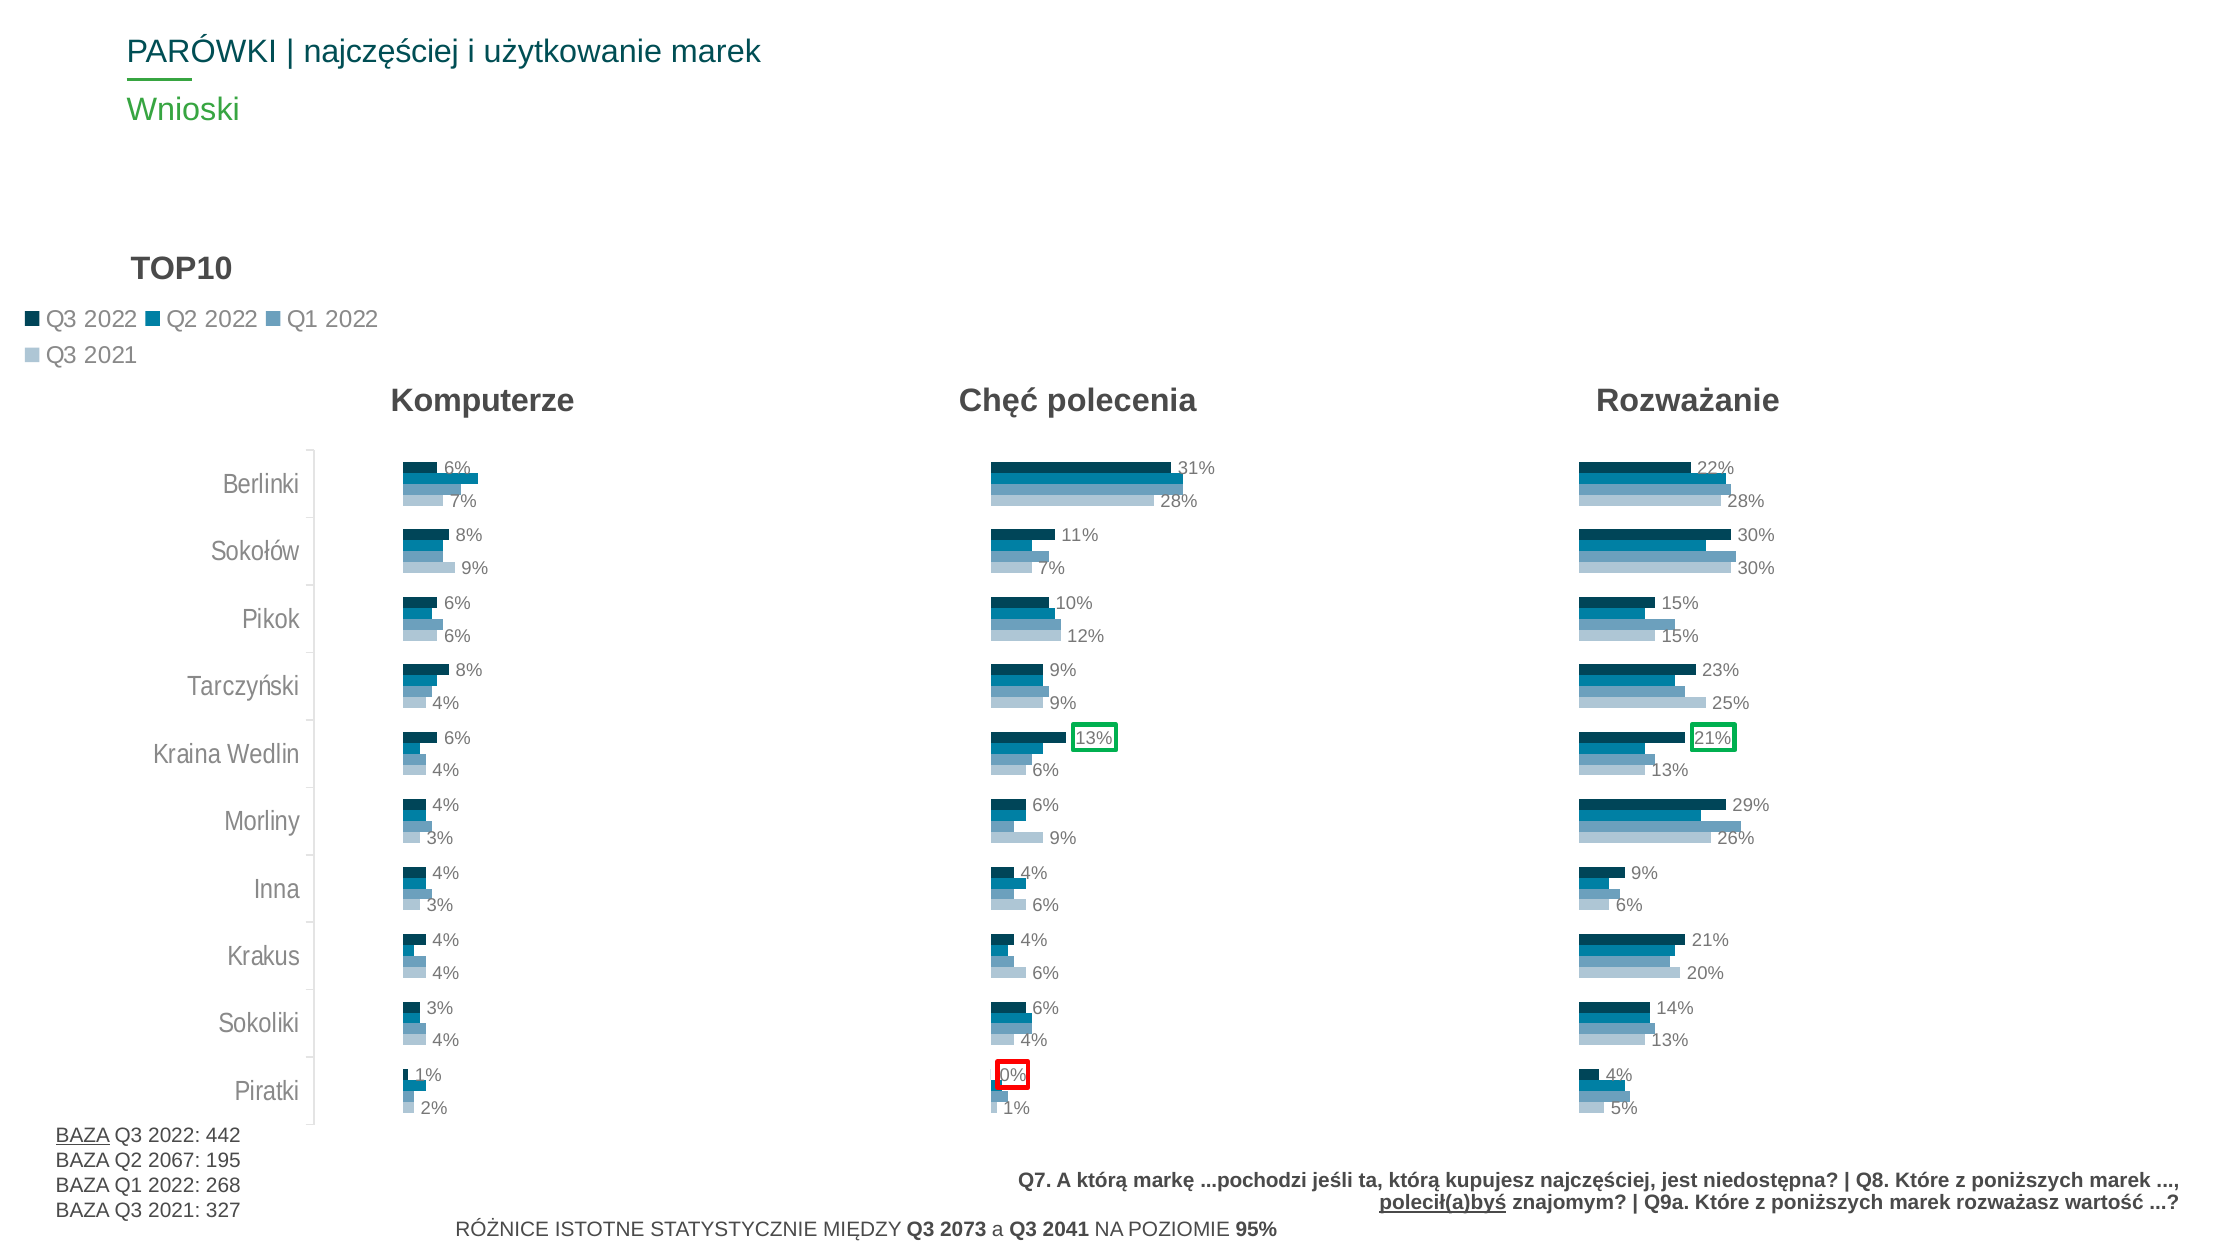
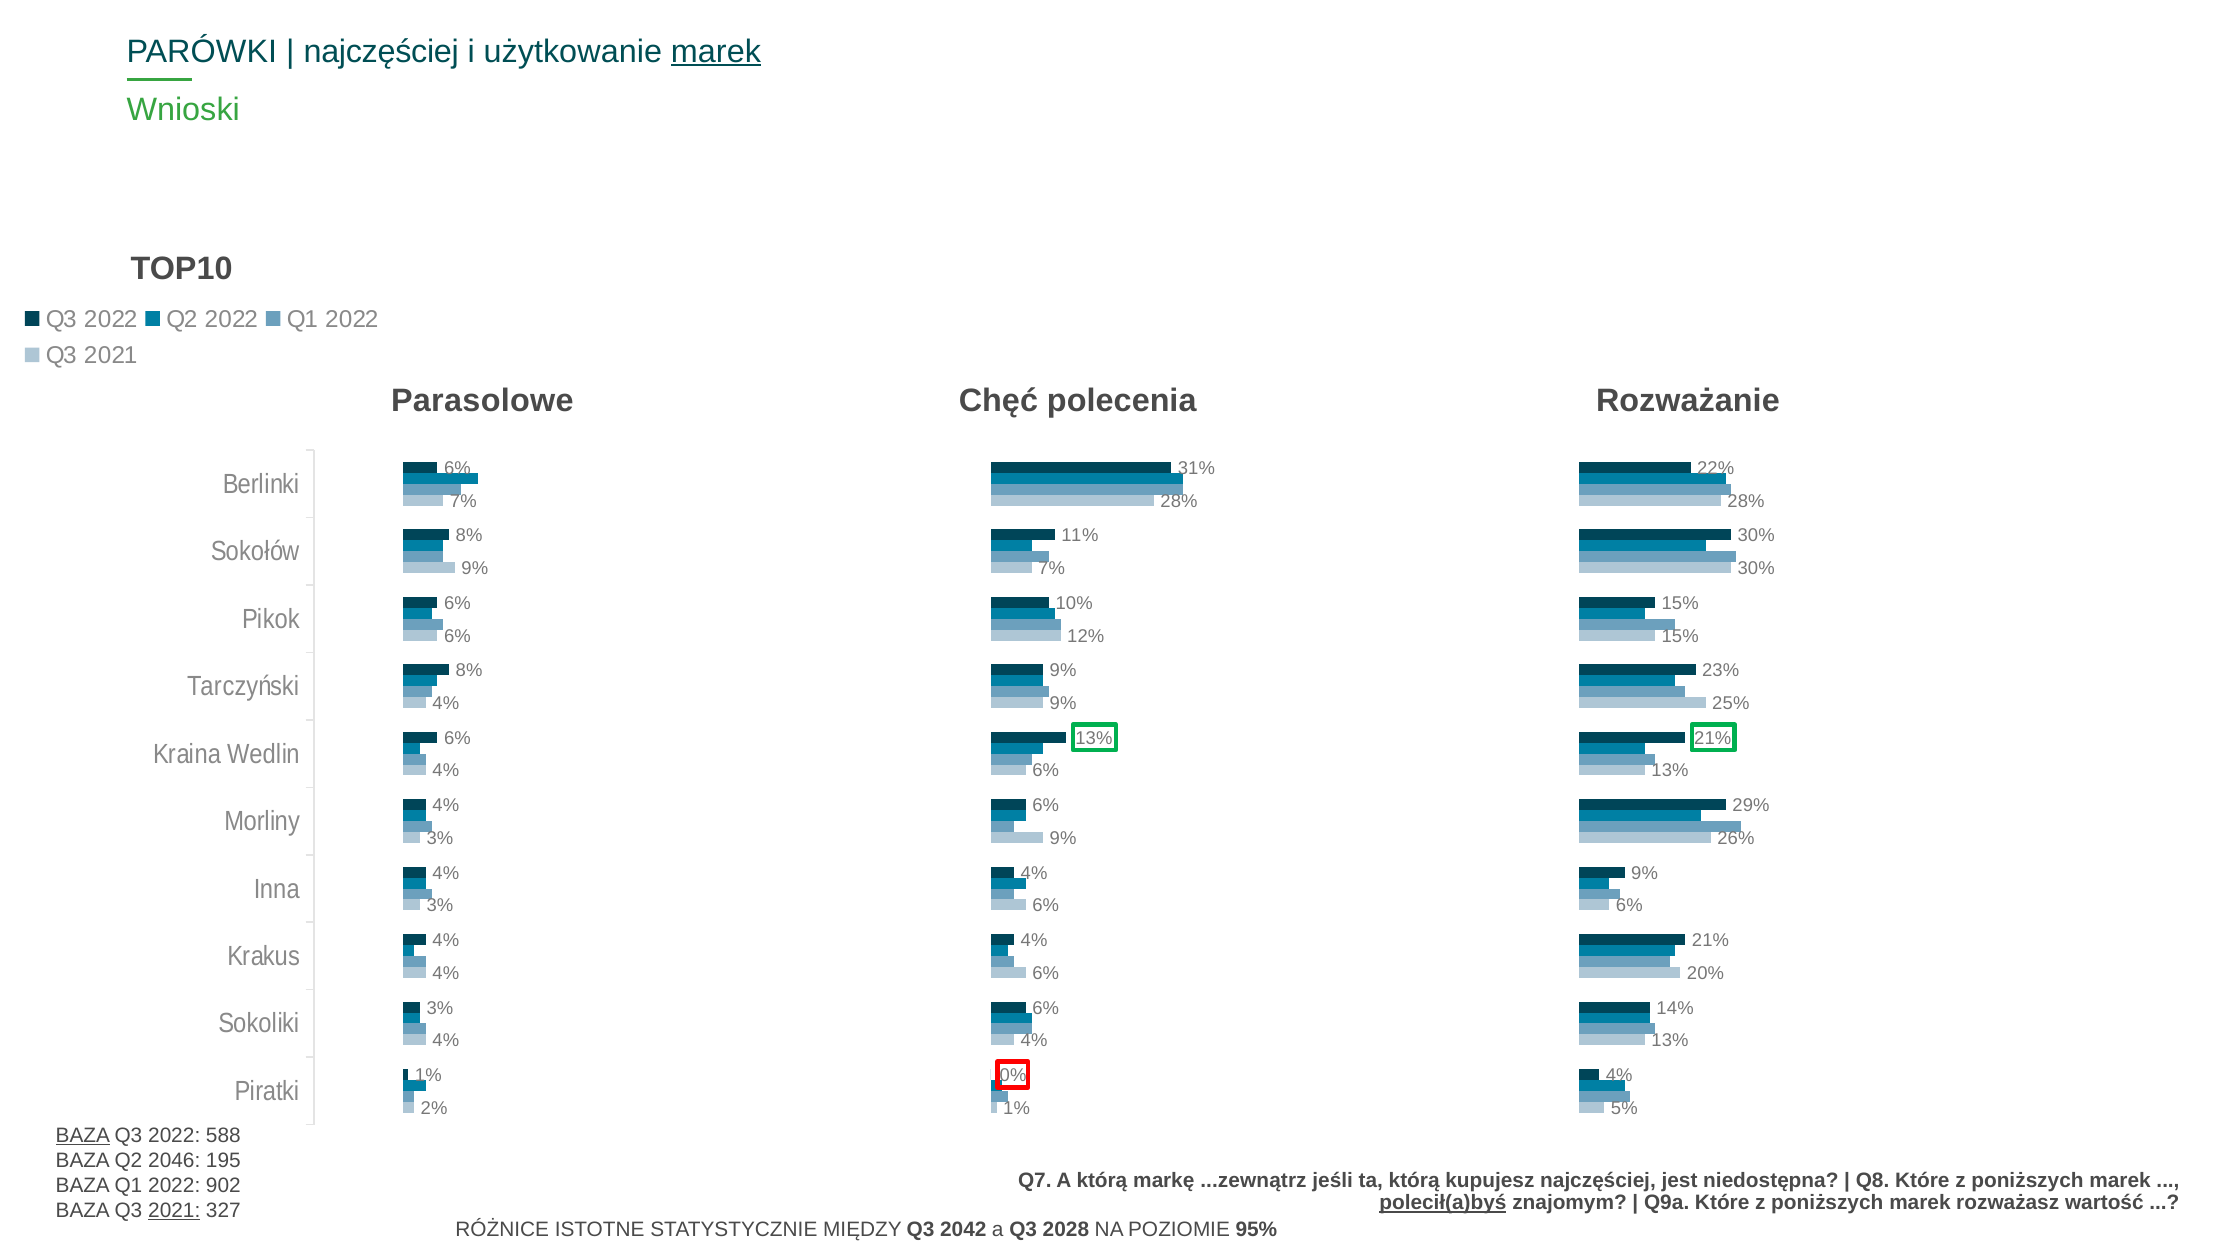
marek at (716, 51) underline: none -> present
Komputerze: Komputerze -> Parasolowe
442: 442 -> 588
2067: 2067 -> 2046
...pochodzi: ...pochodzi -> ...zewnątrz
268: 268 -> 902
2021 at (174, 1211) underline: none -> present
2073: 2073 -> 2042
2041: 2041 -> 2028
